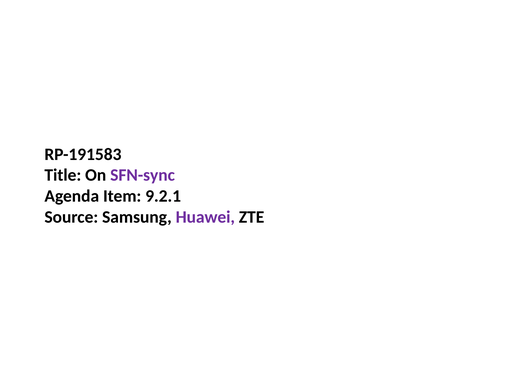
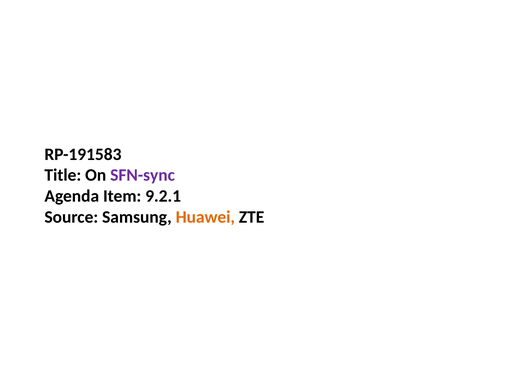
Huawei colour: purple -> orange
